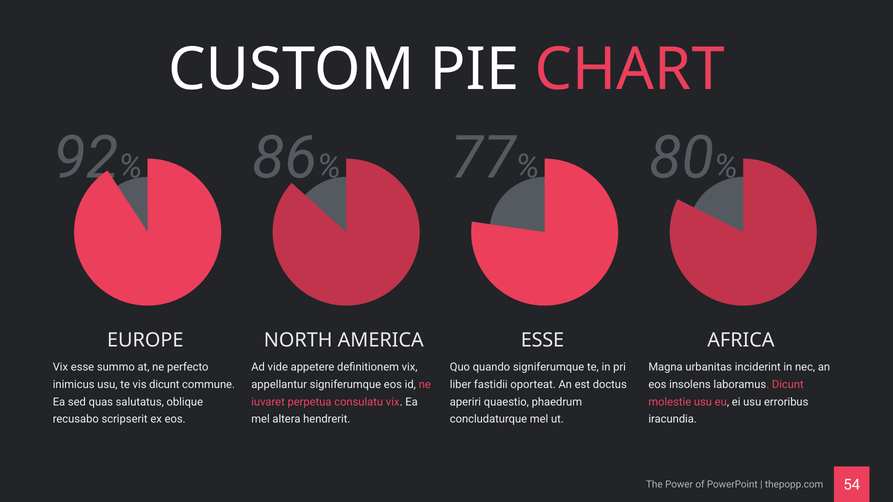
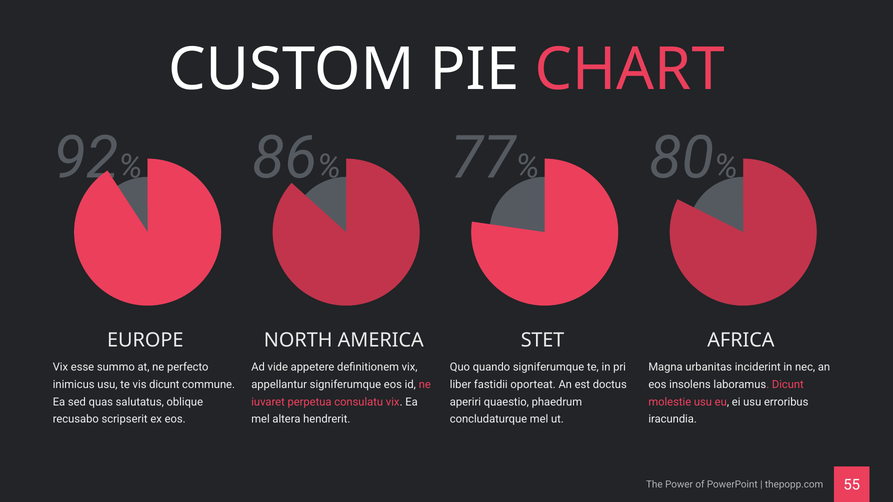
ESSE at (542, 341): ESSE -> STET
54: 54 -> 55
